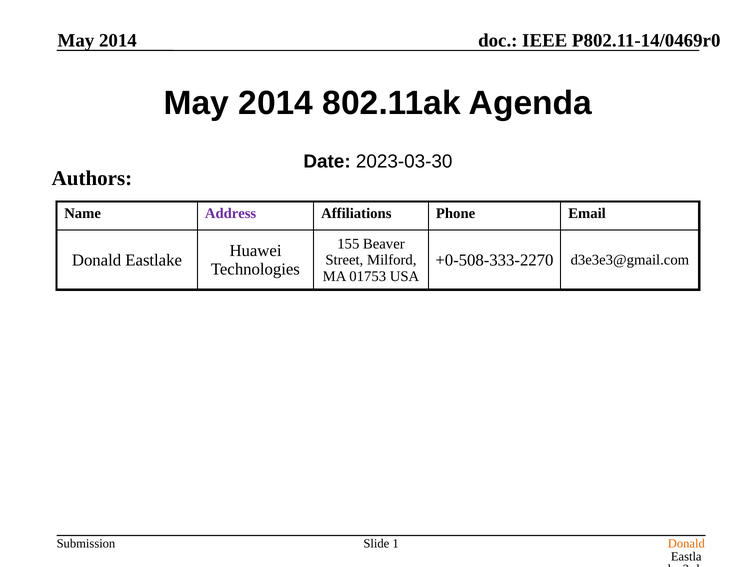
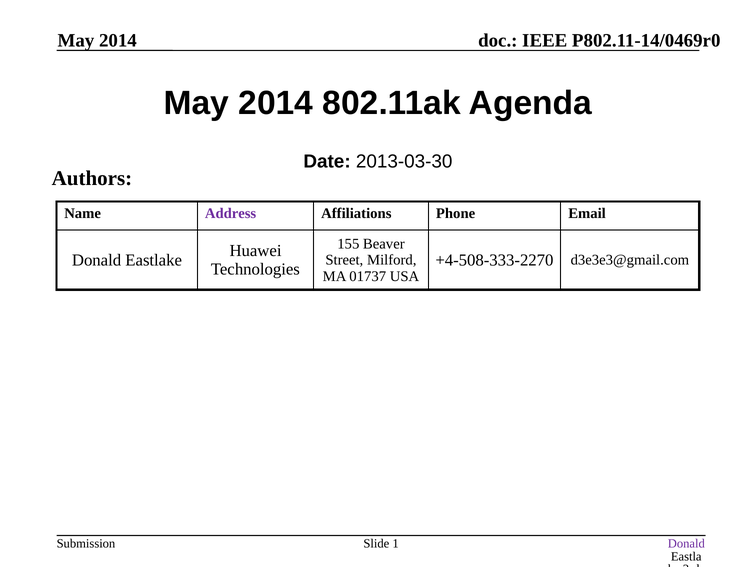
2023-03-30: 2023-03-30 -> 2013-03-30
+0-508-333-2270: +0-508-333-2270 -> +4-508-333-2270
01753: 01753 -> 01737
Donald at (686, 544) colour: orange -> purple
